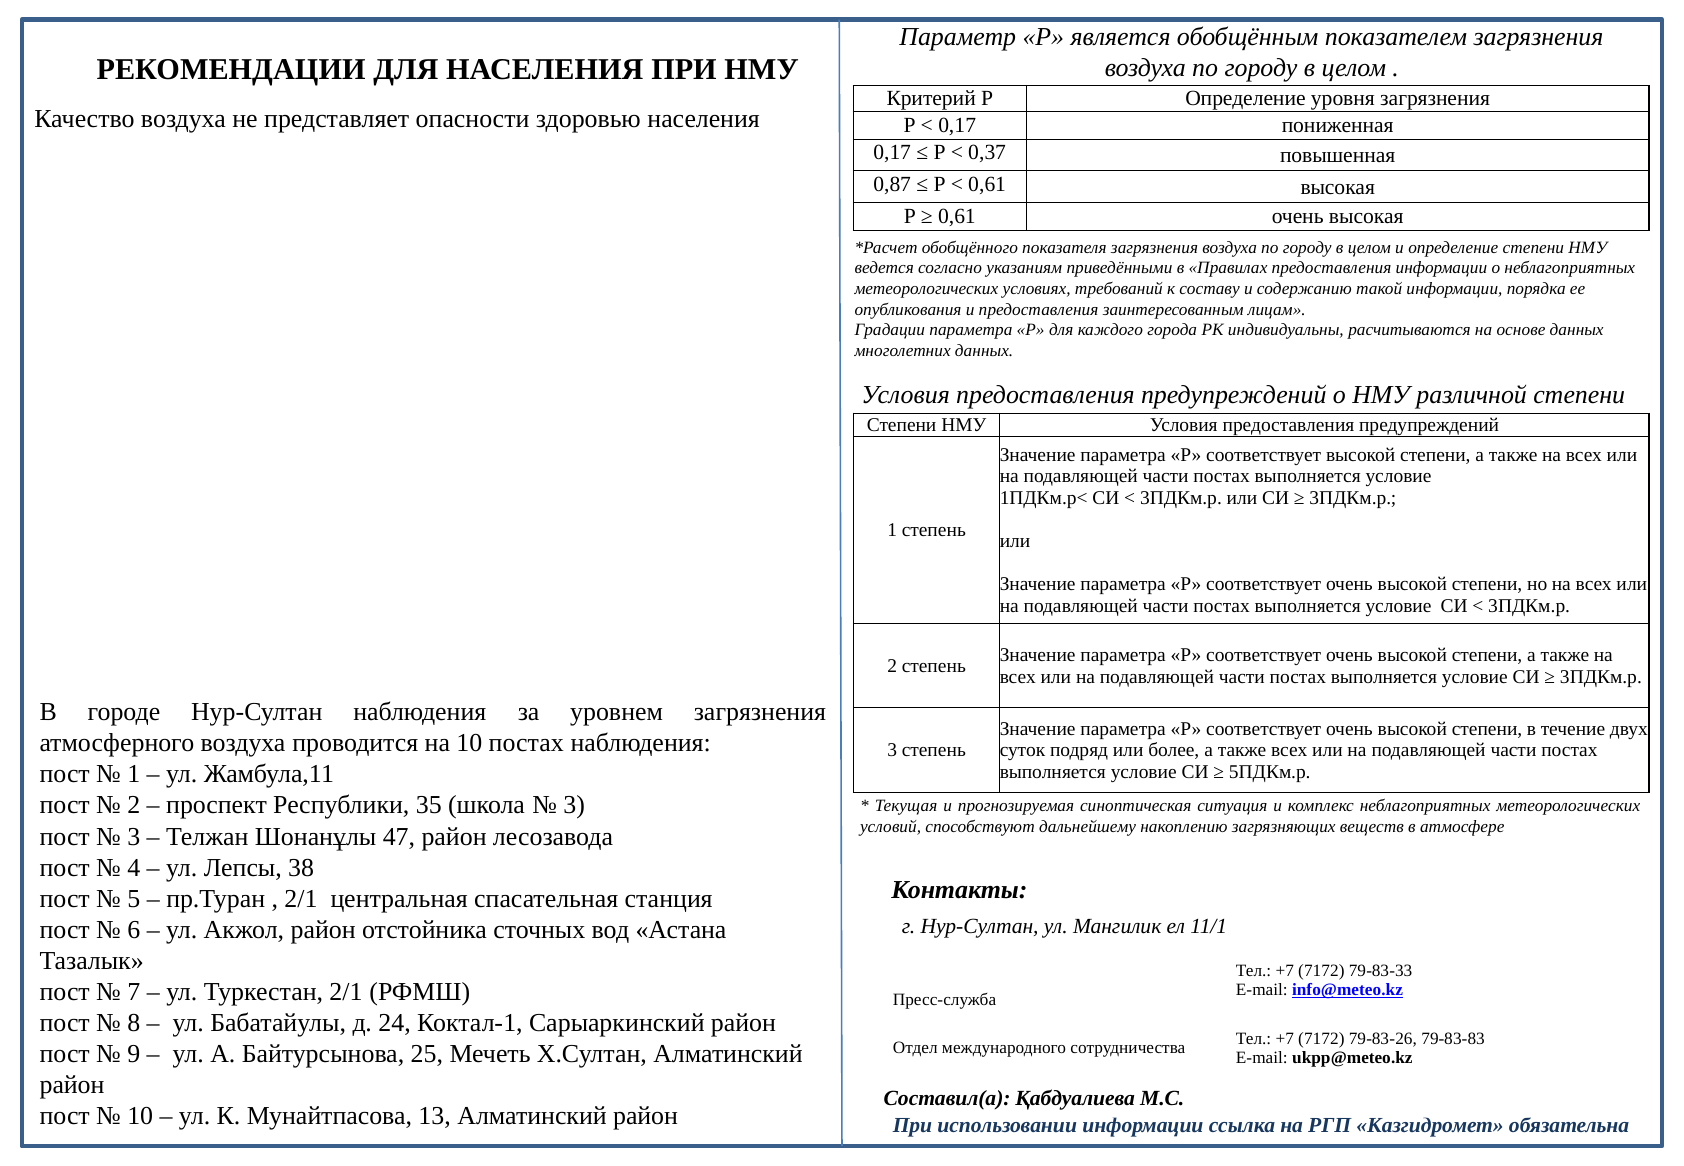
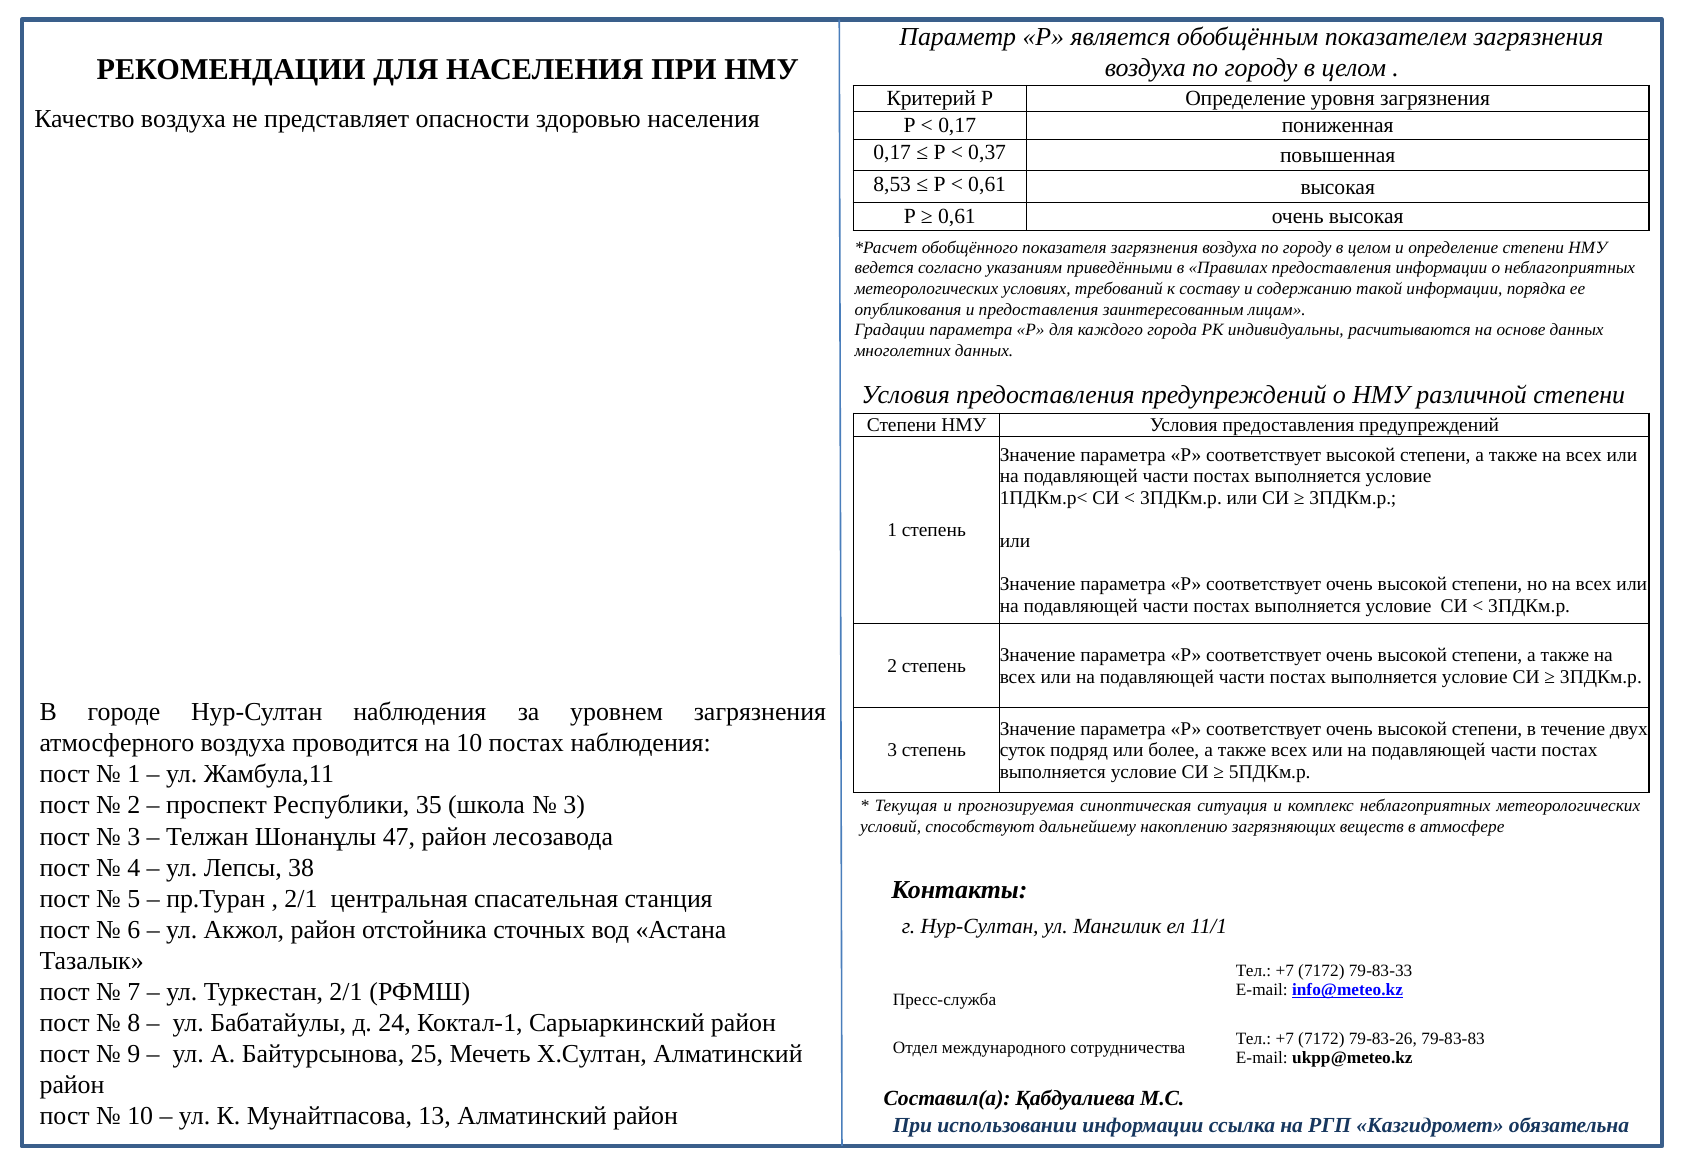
0,87: 0,87 -> 8,53
